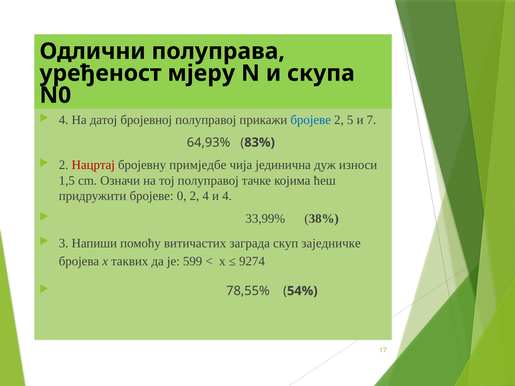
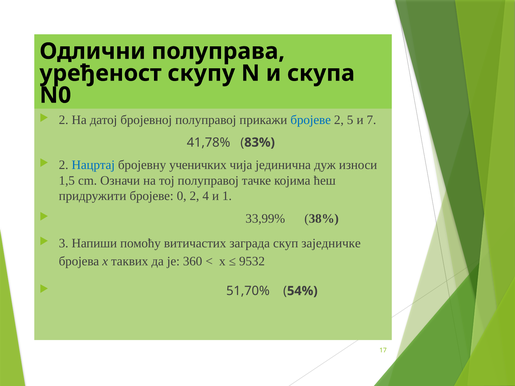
мјеру: мјеру -> скупу
4 at (64, 120): 4 -> 2
64,93%: 64,93% -> 41,78%
Нацртај colour: red -> blue
примједбе: примједбе -> ученичких
и 4: 4 -> 1
599: 599 -> 360
9274: 9274 -> 9532
78,55%: 78,55% -> 51,70%
